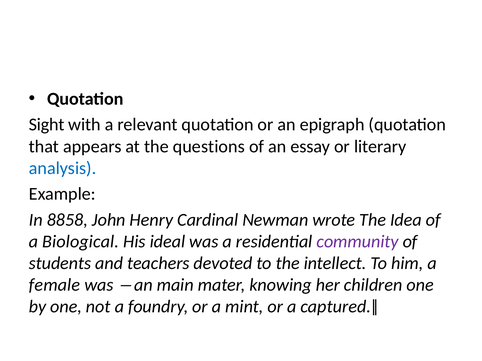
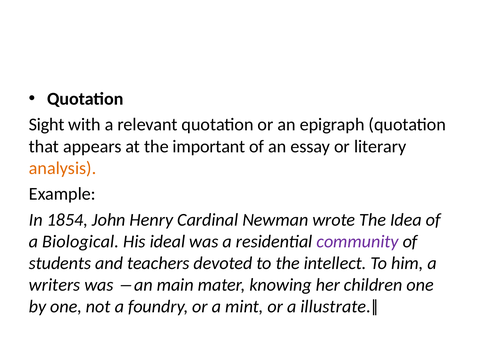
questions: questions -> important
analysis colour: blue -> orange
8858: 8858 -> 1854
female: female -> writers
captured.‖: captured.‖ -> illustrate.‖
